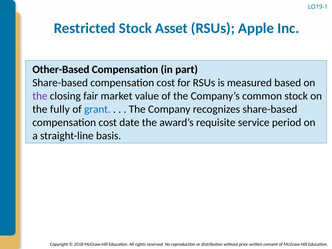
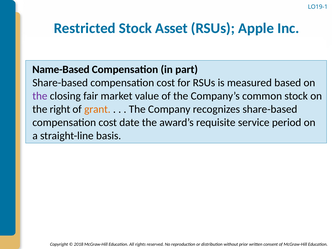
Other-Based: Other-Based -> Name-Based
fully: fully -> right
grant colour: blue -> orange
